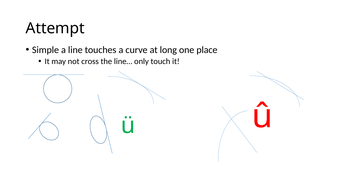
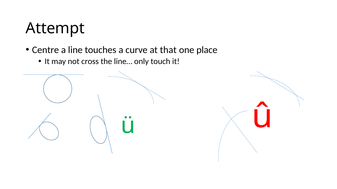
Simple: Simple -> Centre
long: long -> that
